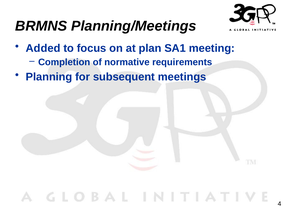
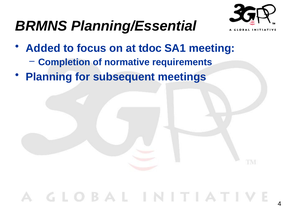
Planning/Meetings: Planning/Meetings -> Planning/Essential
plan: plan -> tdoc
